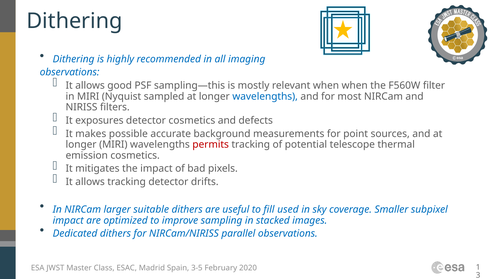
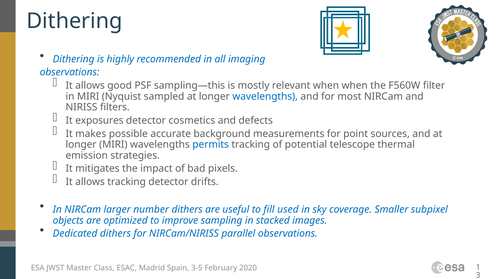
permits colour: red -> blue
emission cosmetics: cosmetics -> strategies
suitable: suitable -> number
impact at (68, 220): impact -> objects
